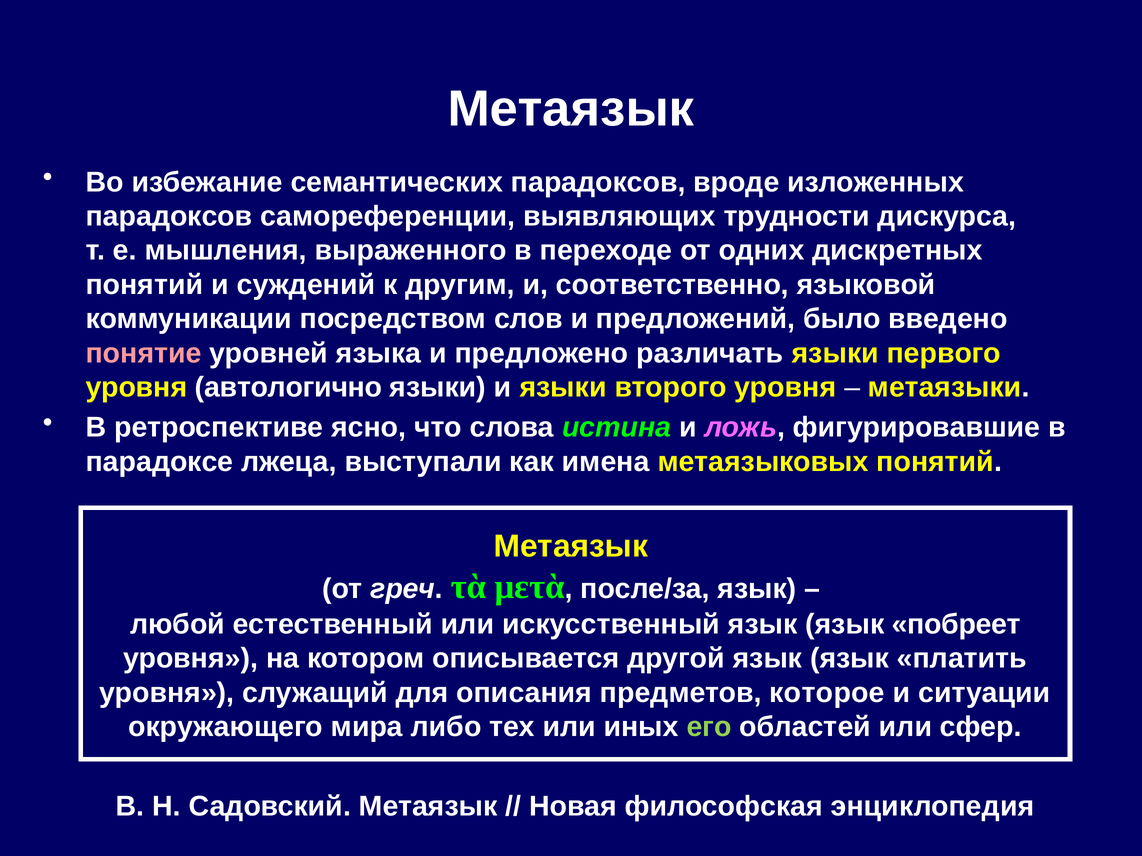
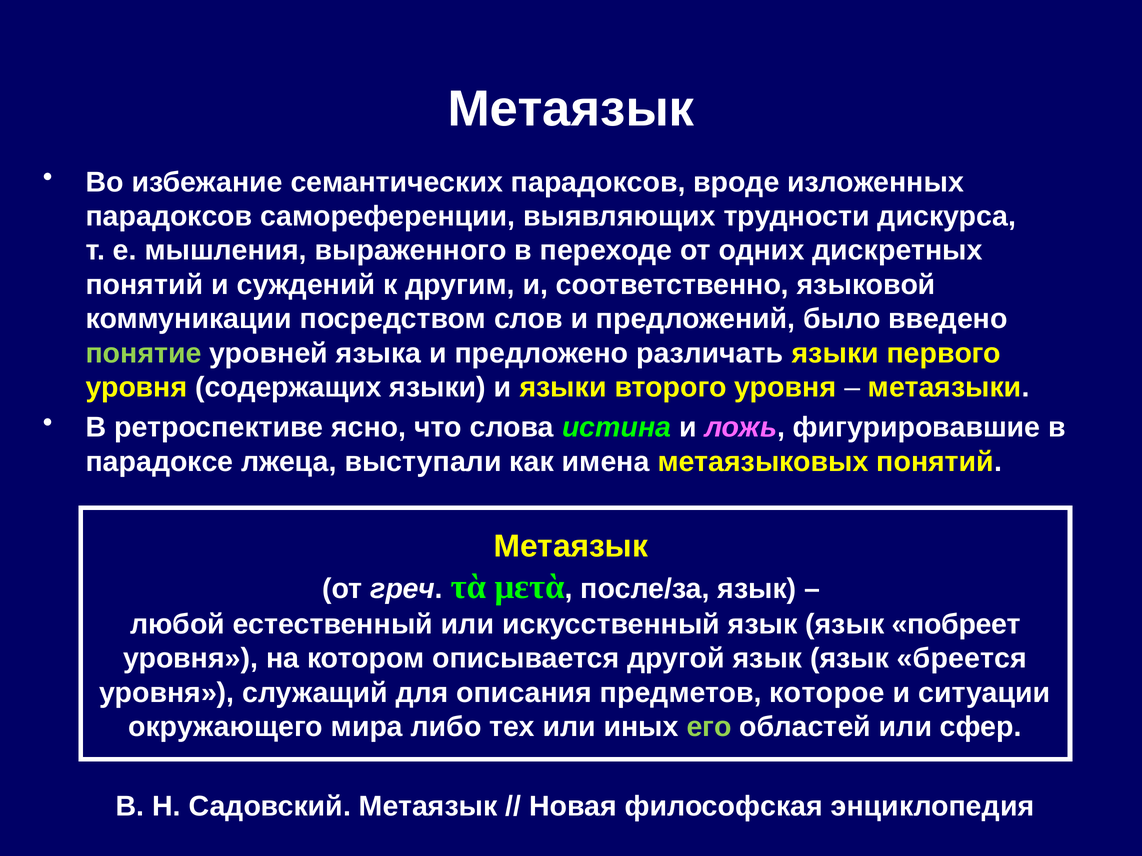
понятие colour: pink -> light green
автологично: автологично -> содержащих
платить: платить -> бреется
